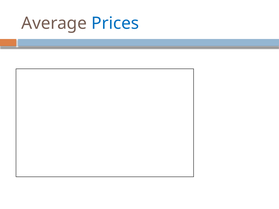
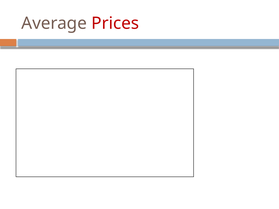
Prices colour: blue -> red
